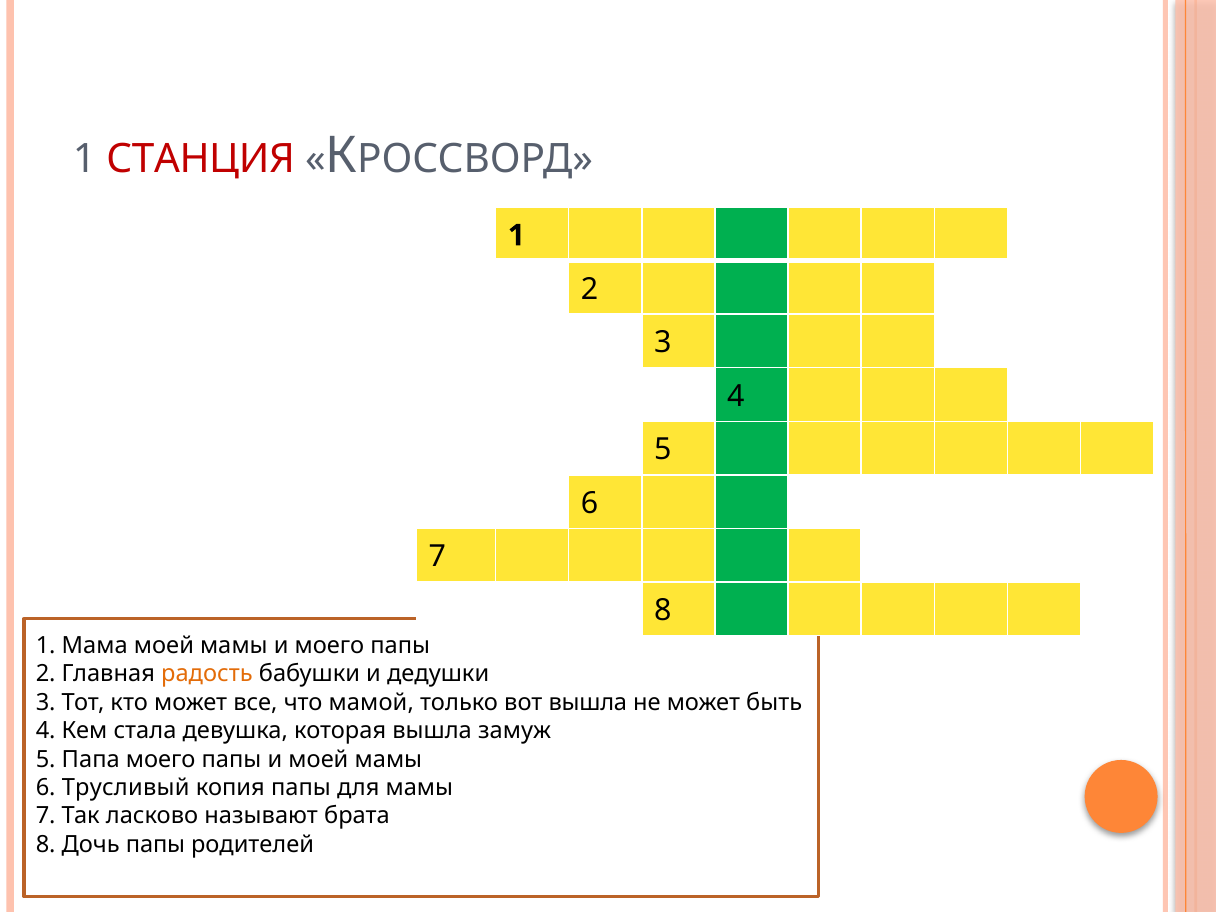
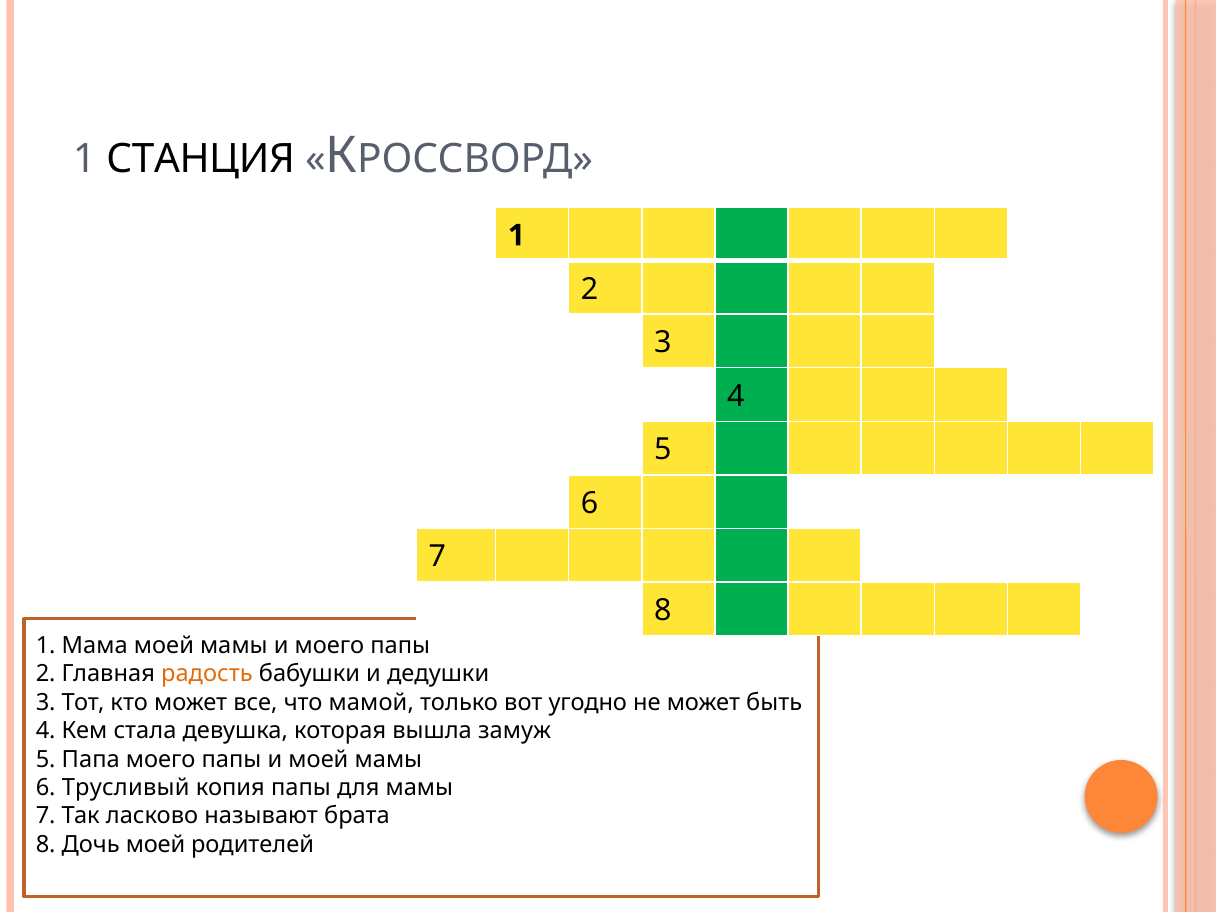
СТАНЦИЯ colour: red -> black
вот вышла: вышла -> угодно
Дочь папы: папы -> моей
